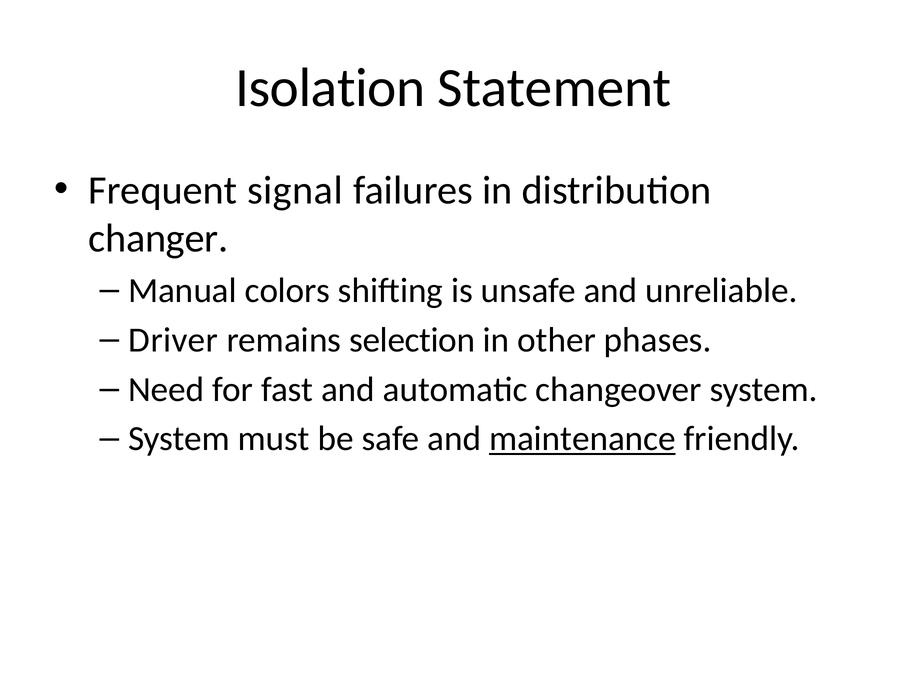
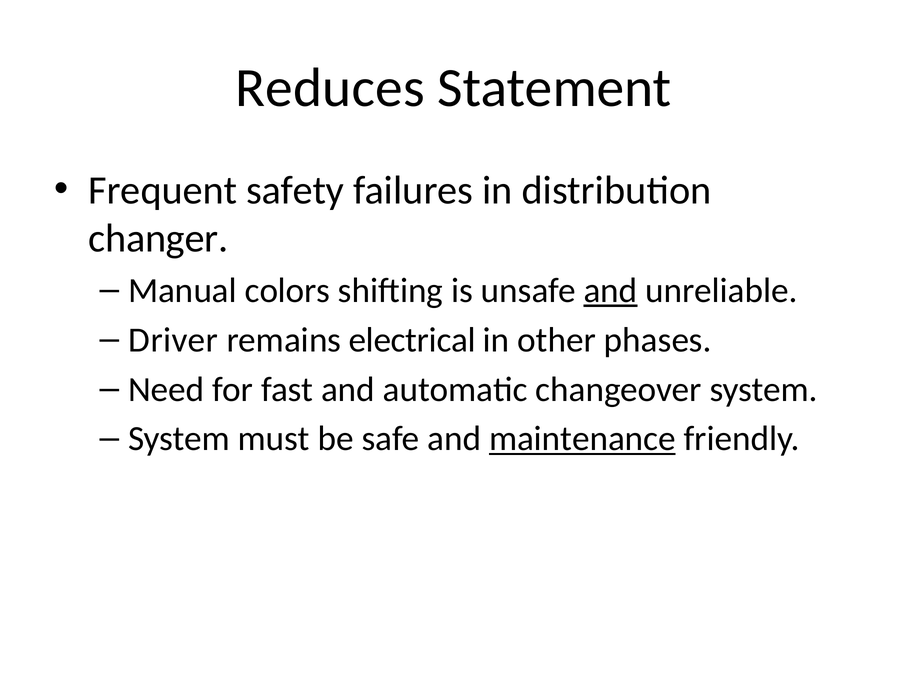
Isolation: Isolation -> Reduces
signal: signal -> safety
and at (611, 291) underline: none -> present
selection: selection -> electrical
